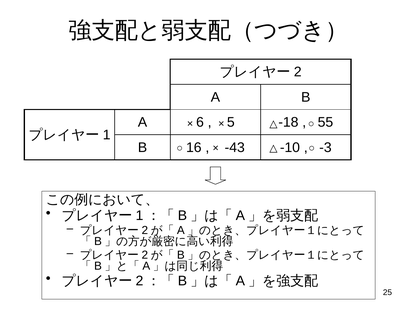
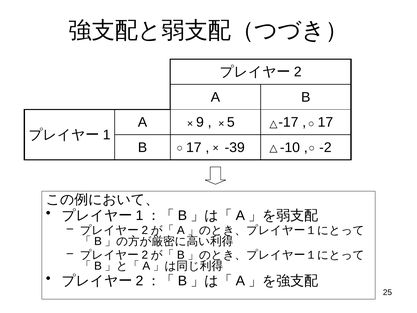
6: 6 -> 9
-18: -18 -> -17
55 at (325, 122): 55 -> 17
B 16: 16 -> 17
-43: -43 -> -39
-3: -3 -> -2
